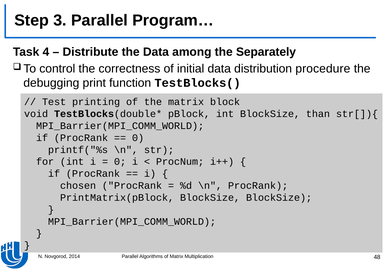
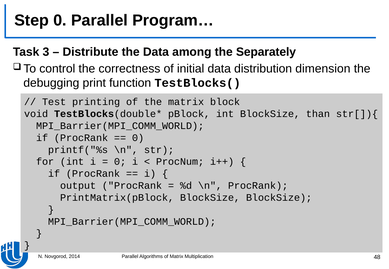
Step 3: 3 -> 0
4: 4 -> 3
procedure: procedure -> dimension
chosen: chosen -> output
